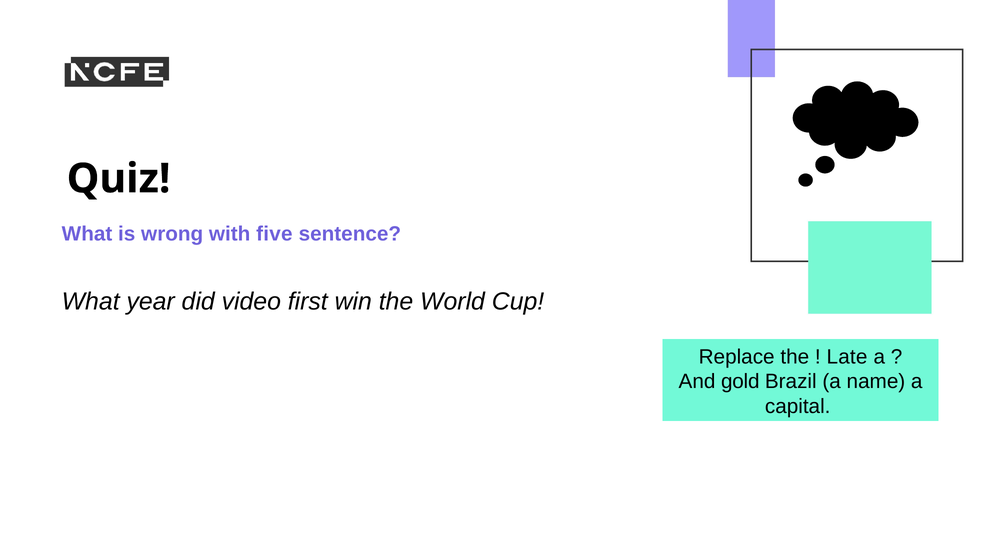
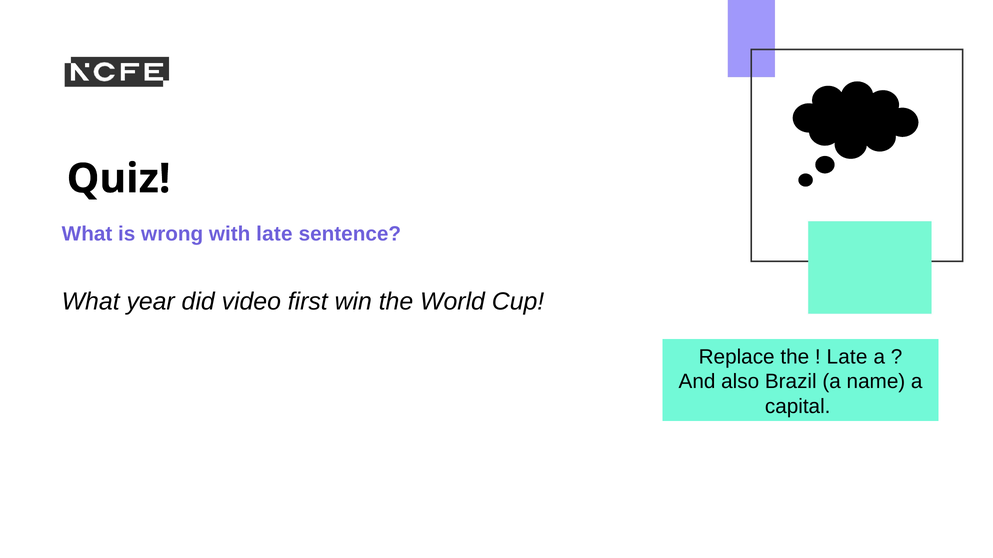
with five: five -> late
gold: gold -> also
